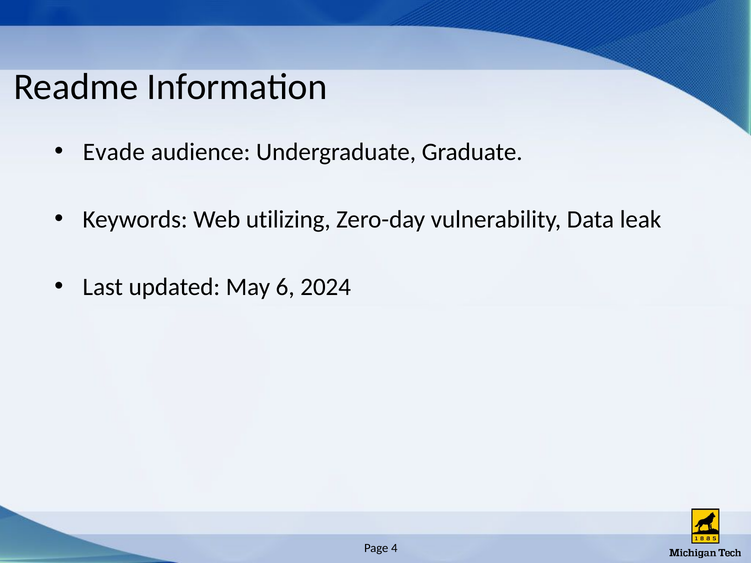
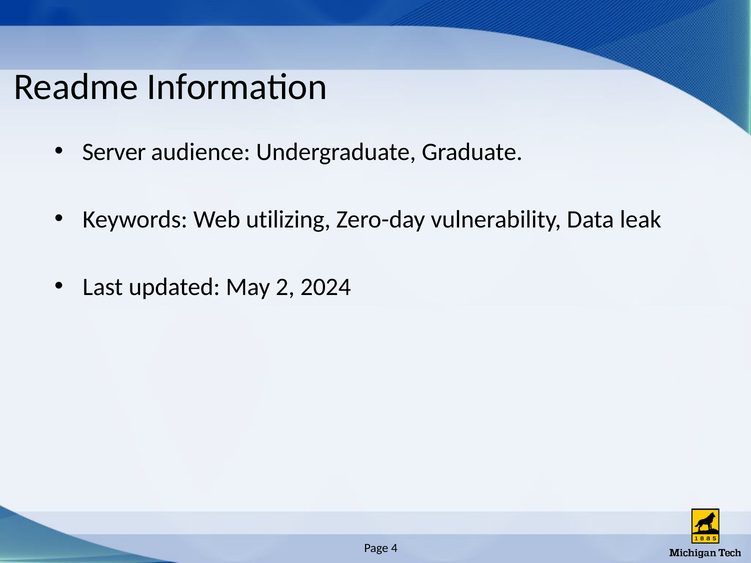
Evade: Evade -> Server
6: 6 -> 2
